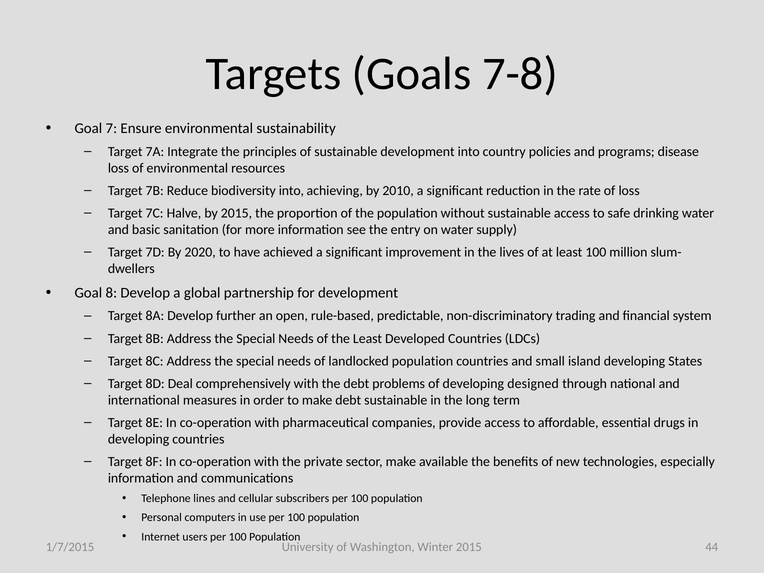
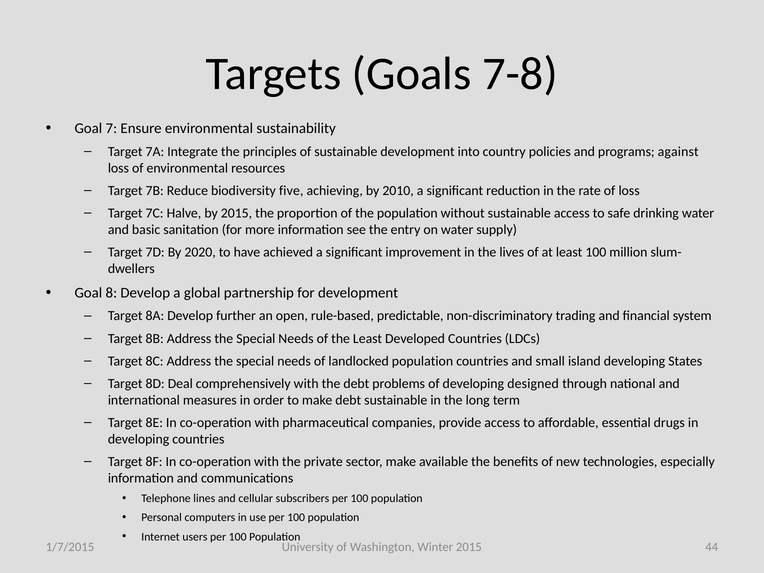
disease: disease -> against
biodiversity into: into -> five
